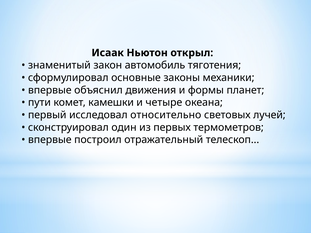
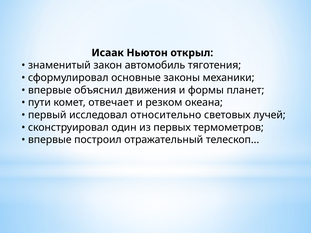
камешки: камешки -> отвечает
четыре: четыре -> резком
